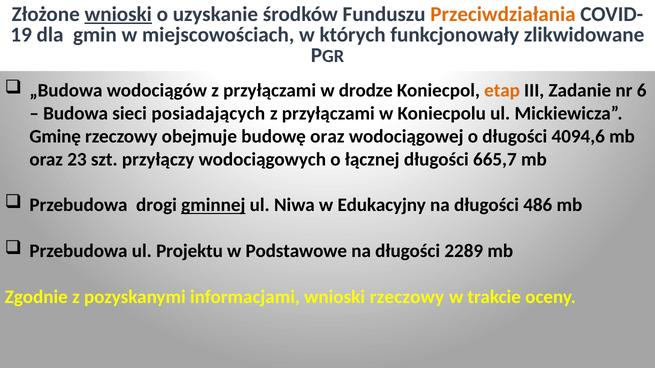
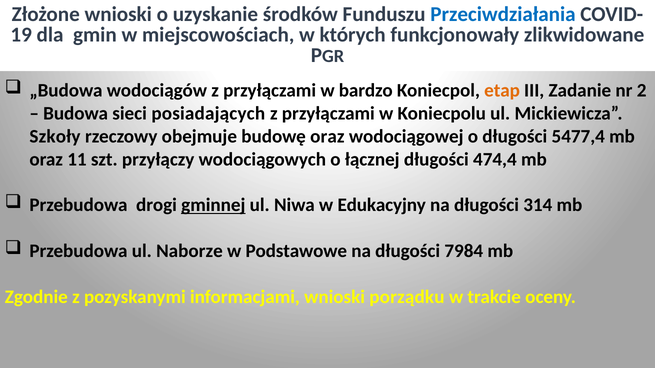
wnioski at (118, 14) underline: present -> none
Przeciwdziałania colour: orange -> blue
drodze: drodze -> bardzo
6: 6 -> 2
Gminę: Gminę -> Szkoły
4094,6: 4094,6 -> 5477,4
23: 23 -> 11
665,7: 665,7 -> 474,4
486: 486 -> 314
Projektu: Projektu -> Naborze
2289: 2289 -> 7984
wnioski rzeczowy: rzeczowy -> porządku
